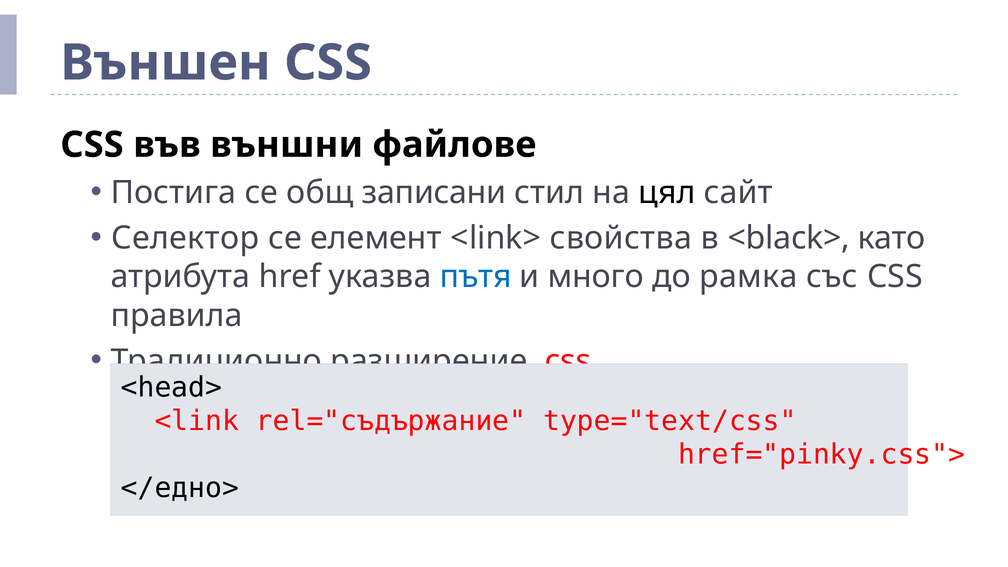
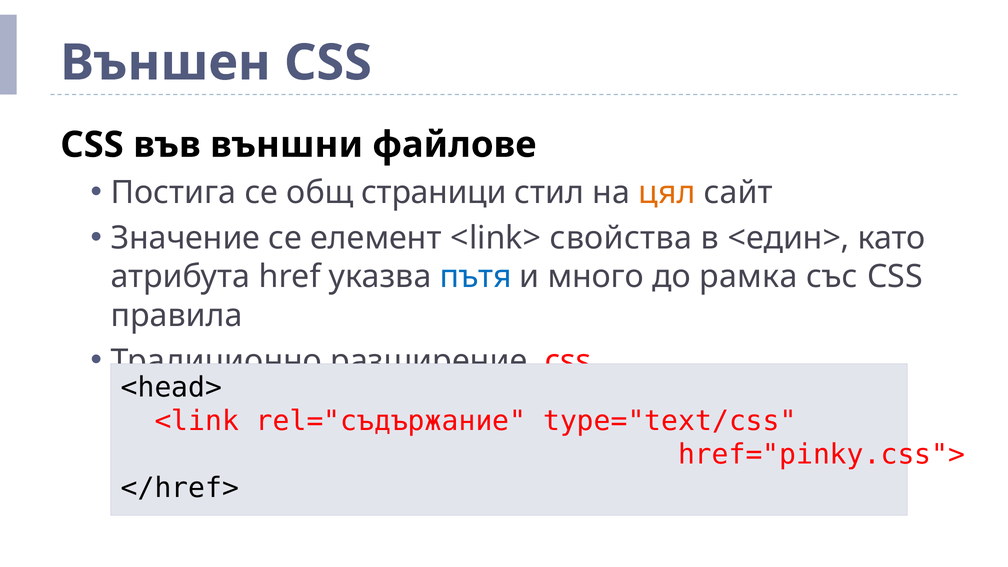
записани: записани -> страници
цял colour: black -> orange
Селектор: Селектор -> Значение
<black>: <black> -> <един>
</едно>: </едно> -> </href>
